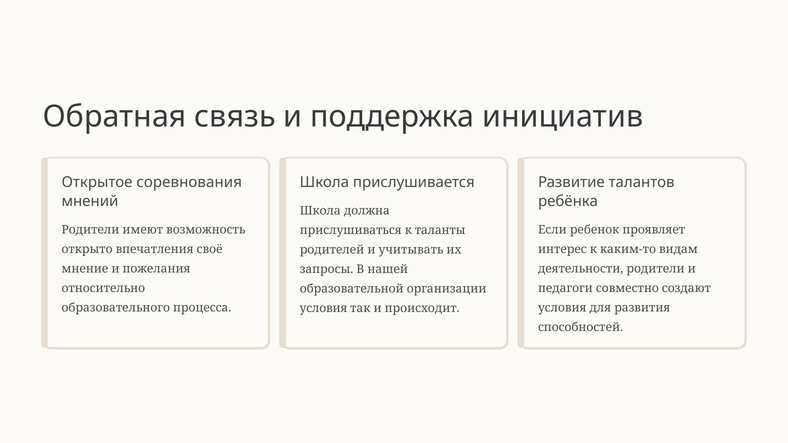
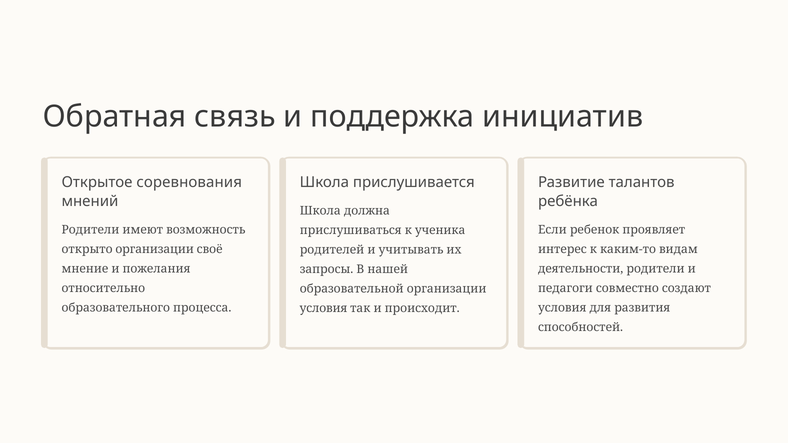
таланты: таланты -> ученика
открыто впечатления: впечатления -> организации
